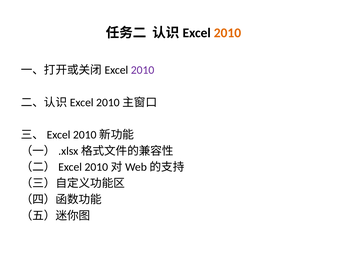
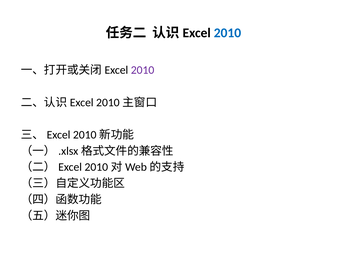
2010 at (227, 33) colour: orange -> blue
